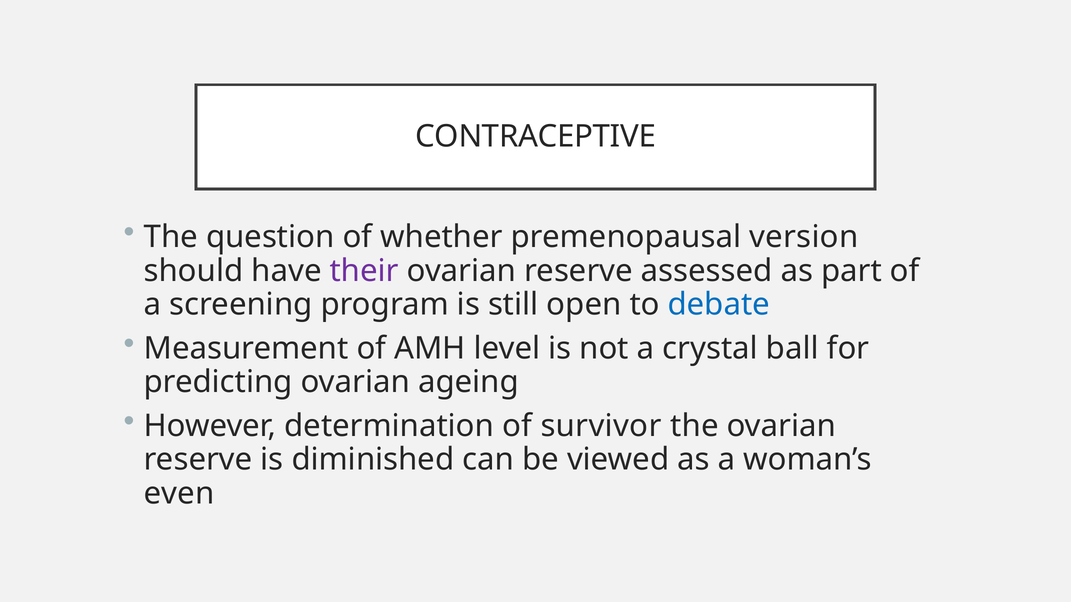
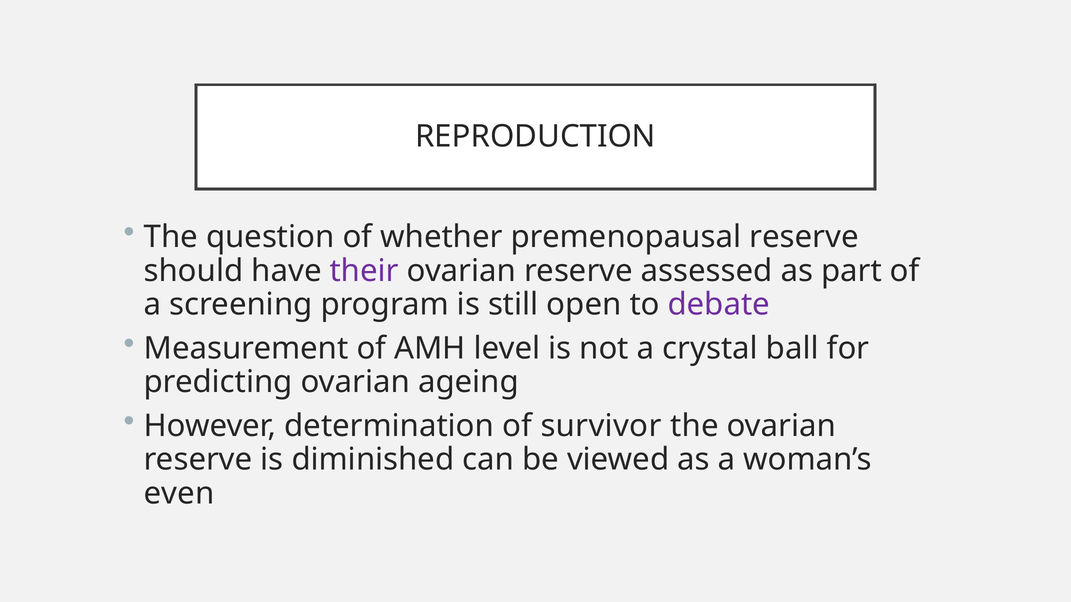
CONTRACEPTIVE: CONTRACEPTIVE -> REPRODUCTION
premenopausal version: version -> reserve
debate colour: blue -> purple
